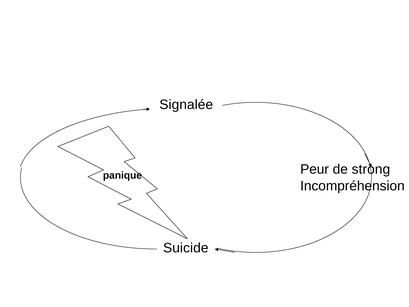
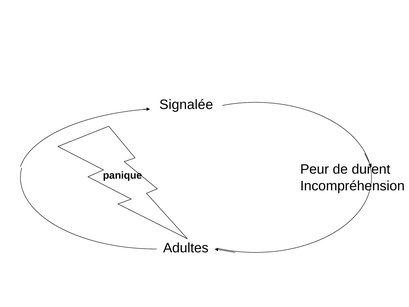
strong: strong -> durent
Suicide: Suicide -> Adultes
